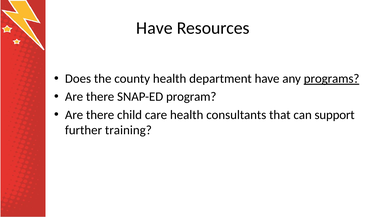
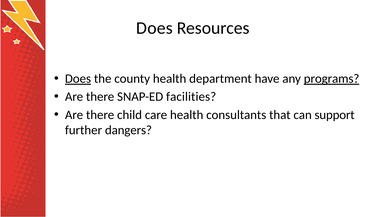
Have at (155, 28): Have -> Does
Does at (78, 79) underline: none -> present
program: program -> facilities
training: training -> dangers
